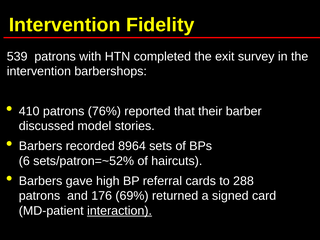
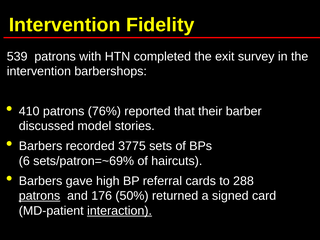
8964: 8964 -> 3775
sets/patron=~52%: sets/patron=~52% -> sets/patron=~69%
patrons at (40, 196) underline: none -> present
69%: 69% -> 50%
